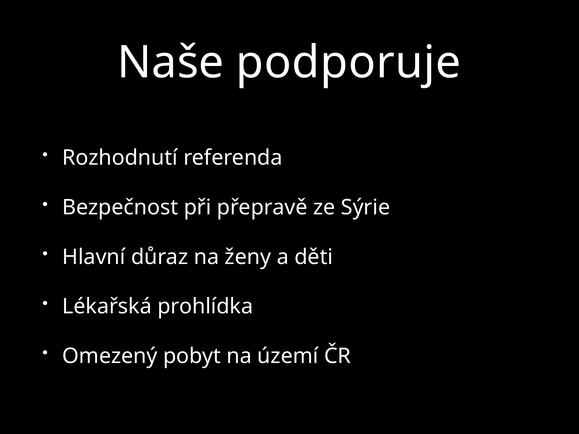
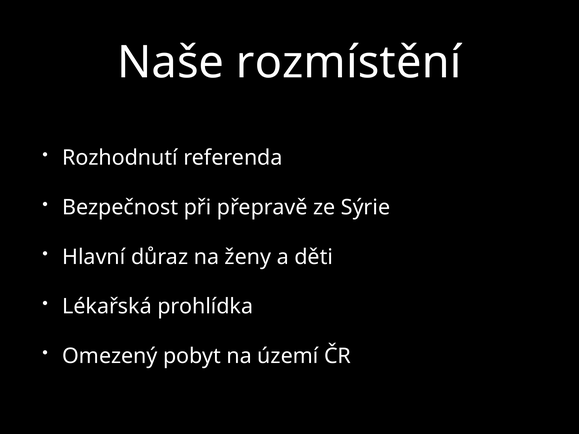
podporuje: podporuje -> rozmístění
